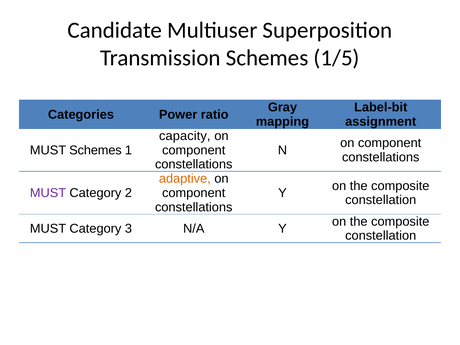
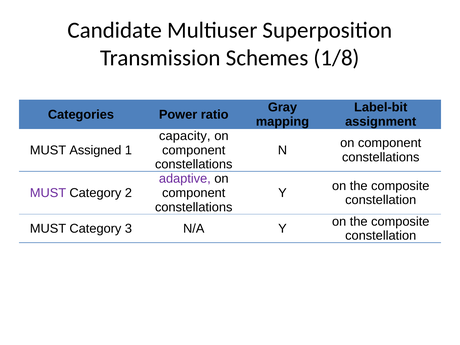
1/5: 1/5 -> 1/8
MUST Schemes: Schemes -> Assigned
adaptive colour: orange -> purple
